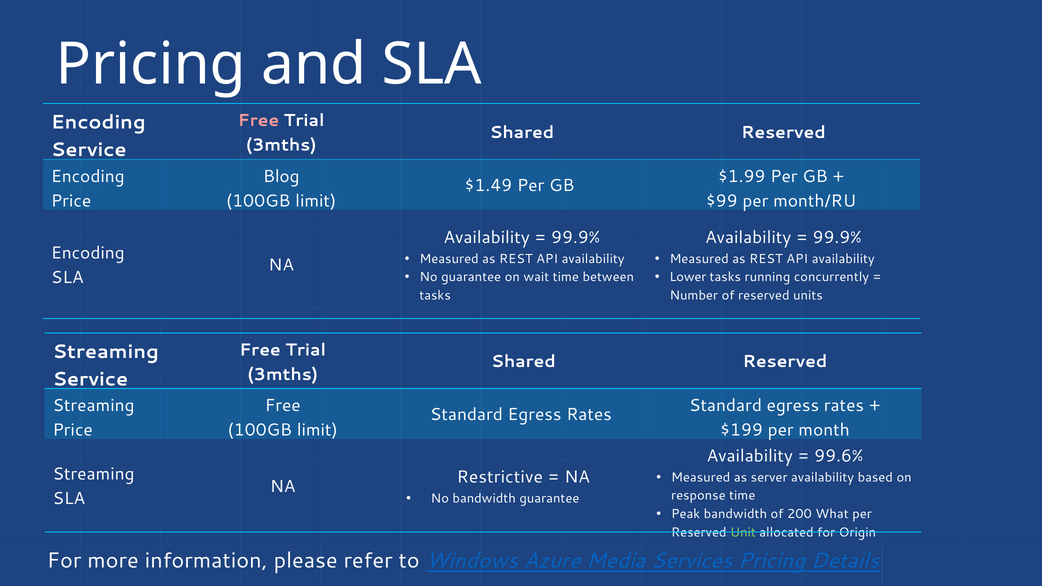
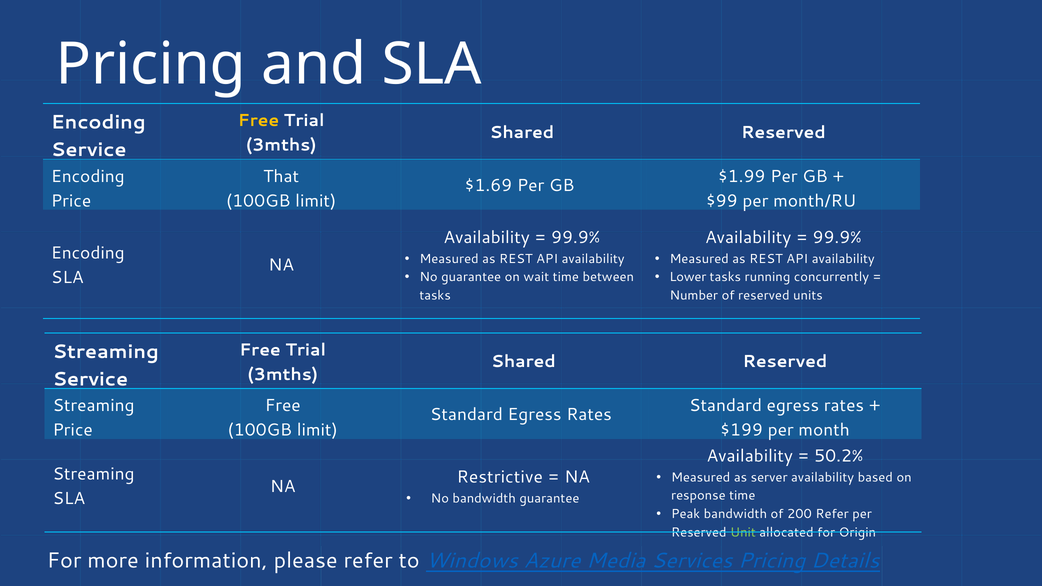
Free at (258, 121) colour: pink -> yellow
Blog: Blog -> That
$1.49: $1.49 -> $1.69
99.6%: 99.6% -> 50.2%
200 What: What -> Refer
